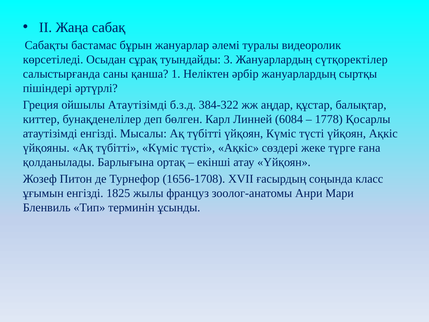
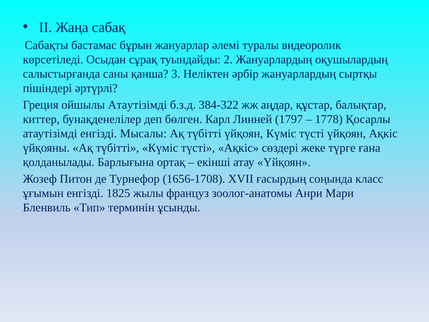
3: 3 -> 2
сүтқоректілер: сүтқоректілер -> оқушылардың
1: 1 -> 3
6084: 6084 -> 1797
